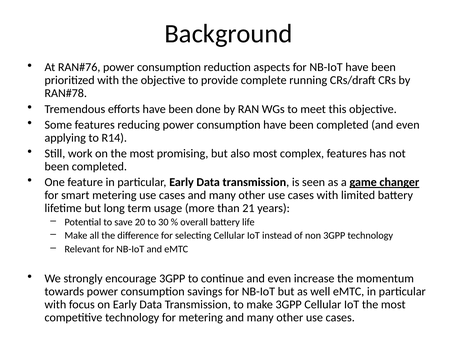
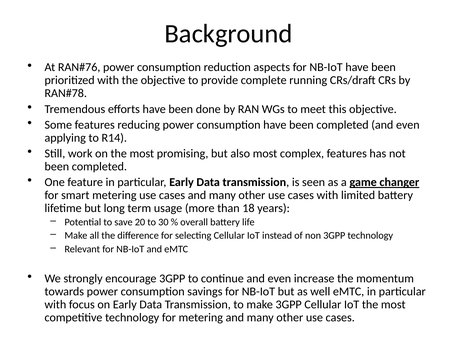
21: 21 -> 18
